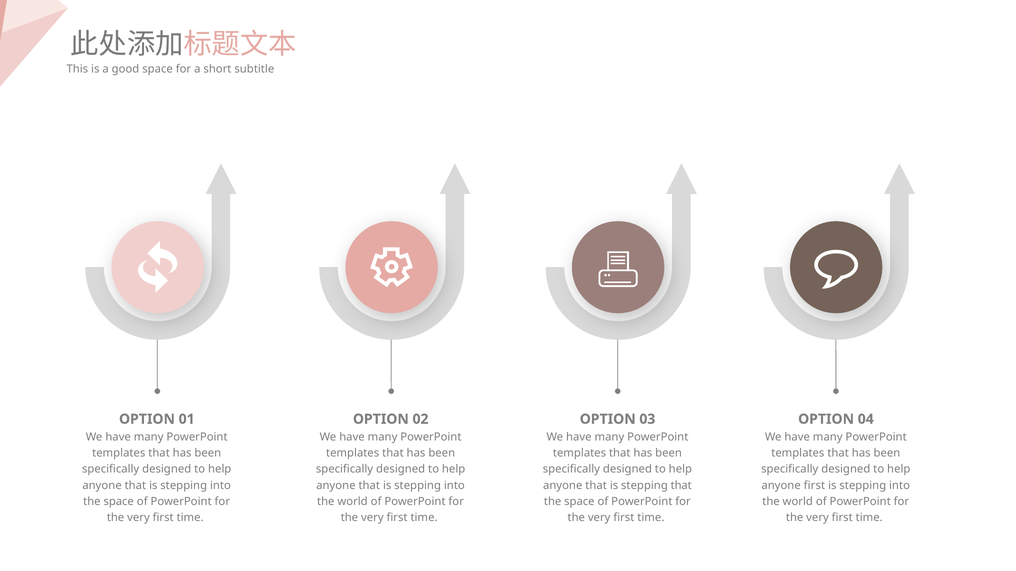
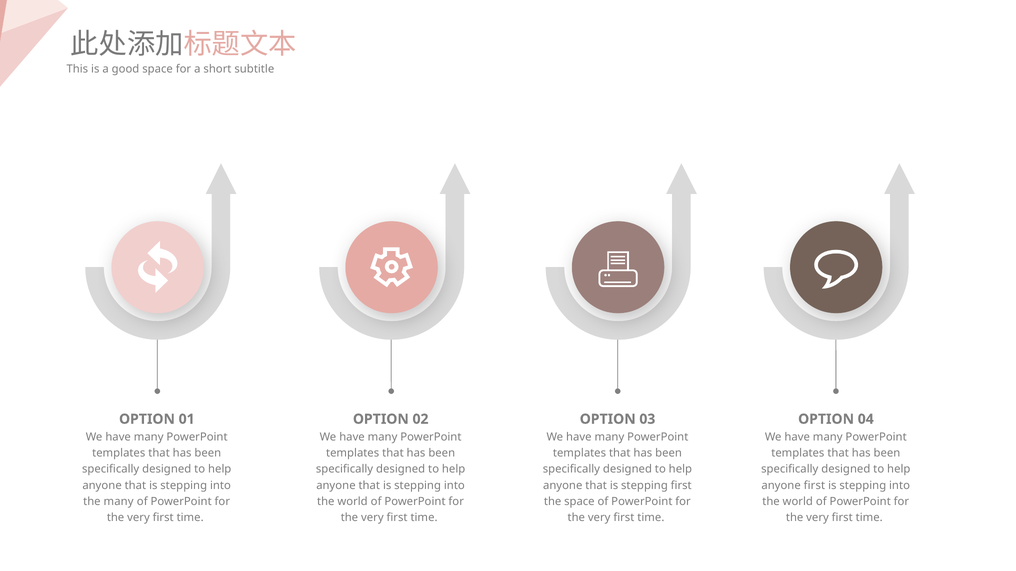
stepping that: that -> first
space at (119, 502): space -> many
